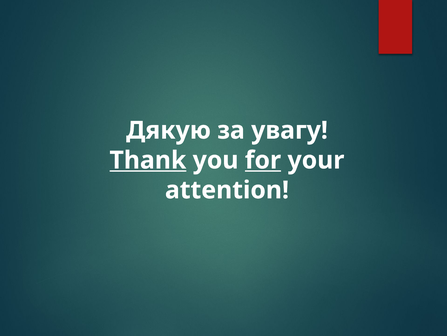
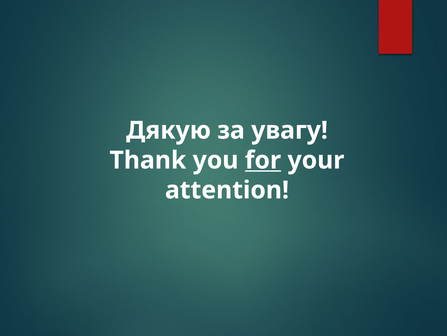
Thank underline: present -> none
